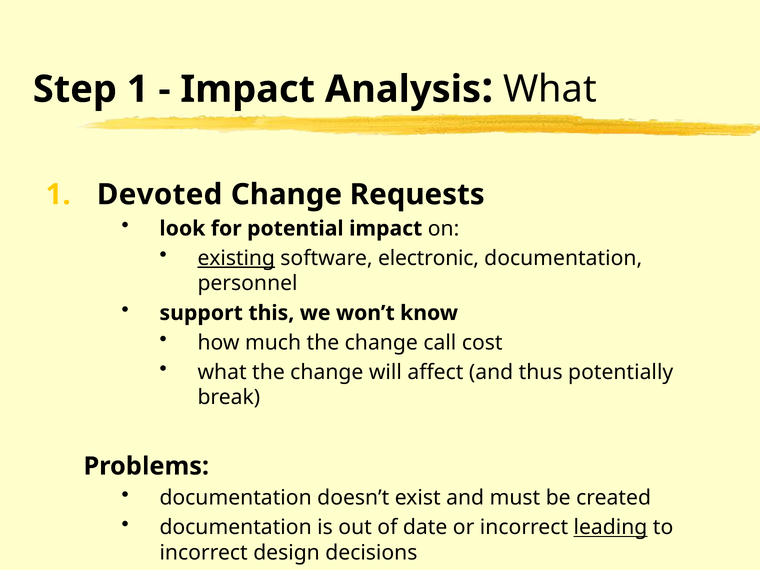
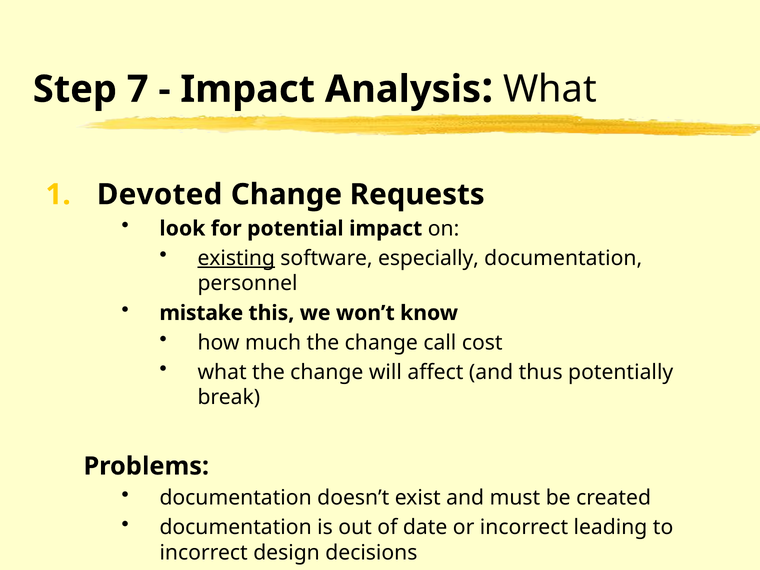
Step 1: 1 -> 7
electronic: electronic -> especially
support: support -> mistake
leading underline: present -> none
